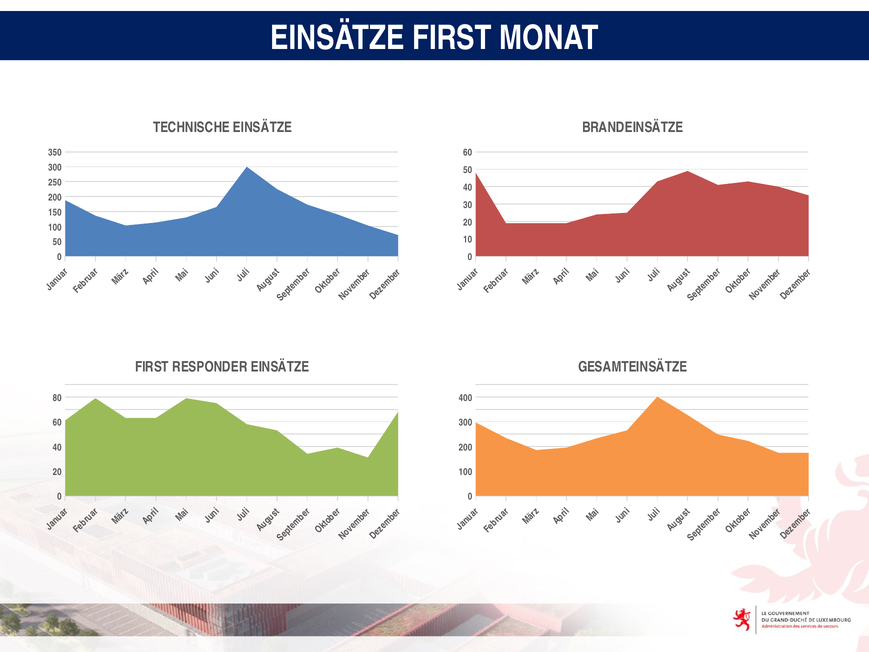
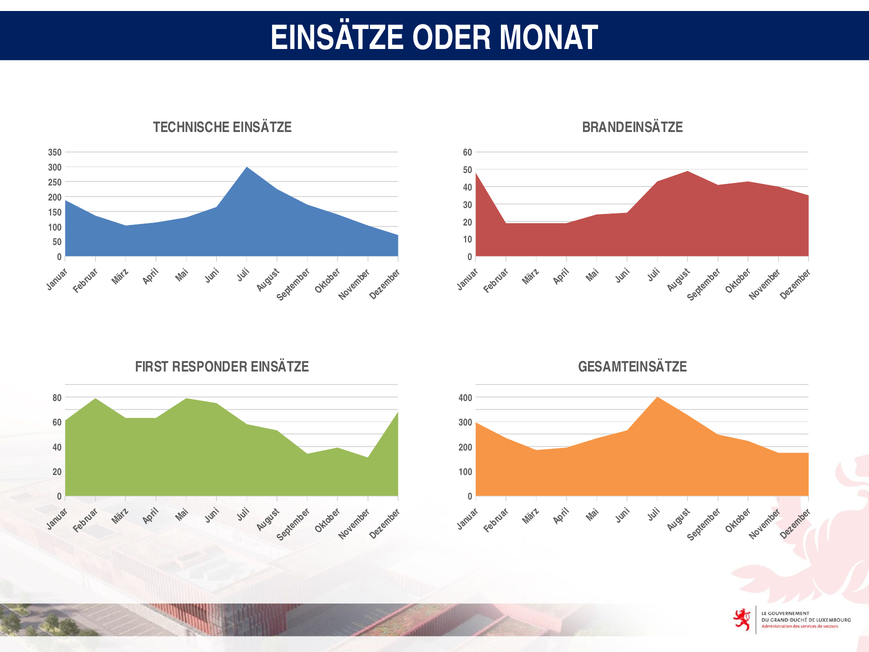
EINSÄTZE FIRST: FIRST -> ODER
